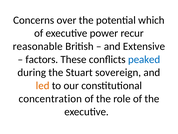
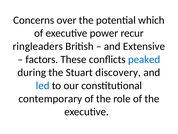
reasonable: reasonable -> ringleaders
sovereign: sovereign -> discovery
led colour: orange -> blue
concentration: concentration -> contemporary
